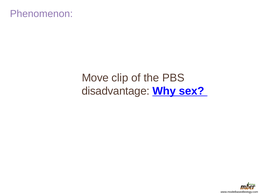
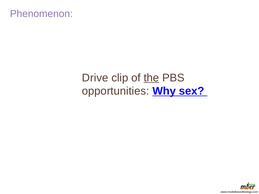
Move: Move -> Drive
the underline: none -> present
disadvantage: disadvantage -> opportunities
